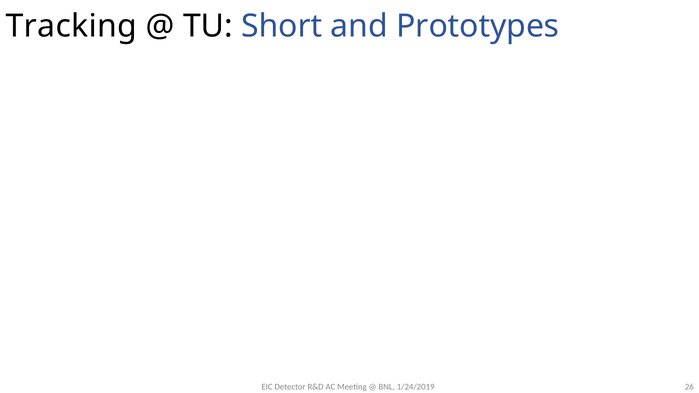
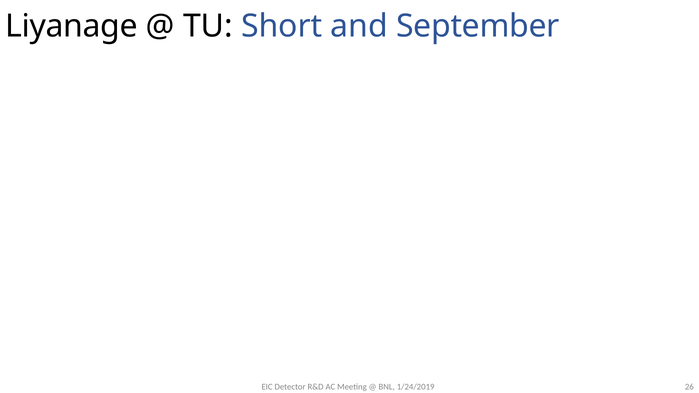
Tracking: Tracking -> Liyanage
Prototypes: Prototypes -> September
